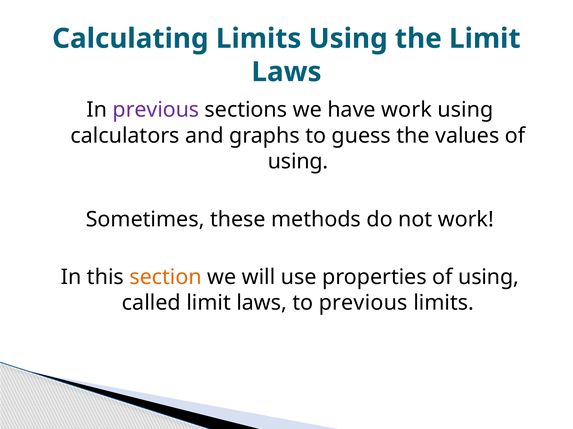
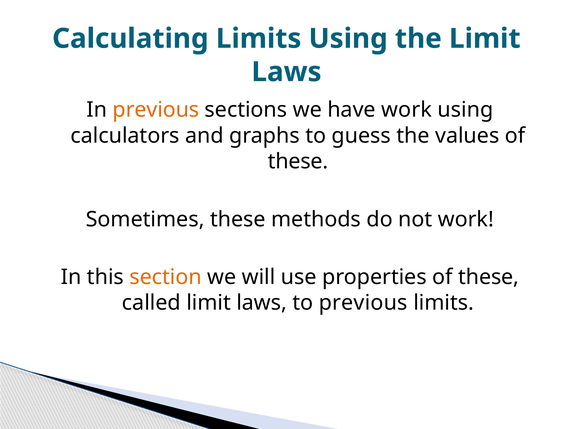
previous at (156, 110) colour: purple -> orange
using at (298, 162): using -> these
properties of using: using -> these
